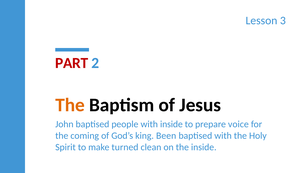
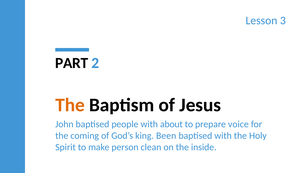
PART colour: red -> black
with inside: inside -> about
turned: turned -> person
